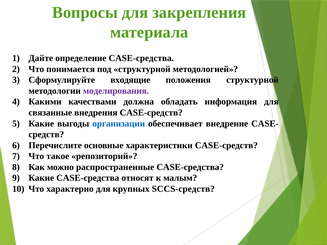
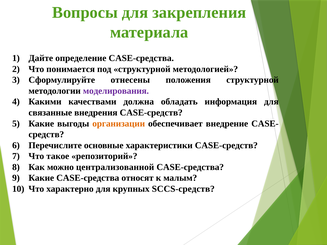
входящие: входящие -> отнесены
организации colour: blue -> orange
распространенные: распространенные -> централизованной
